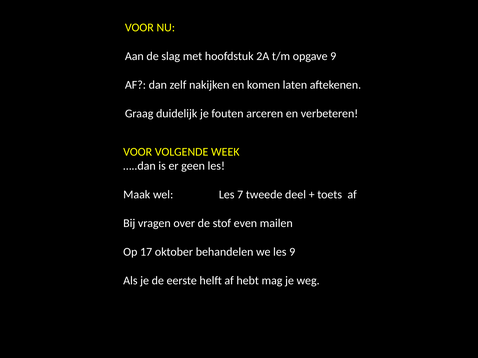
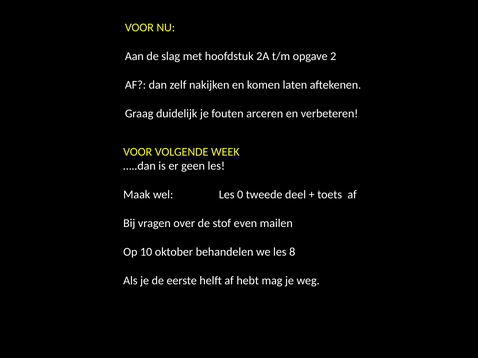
opgave 9: 9 -> 2
7: 7 -> 0
17: 17 -> 10
les 9: 9 -> 8
